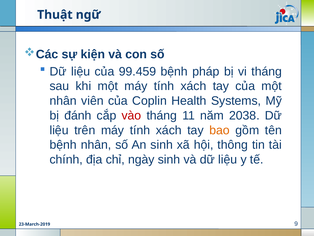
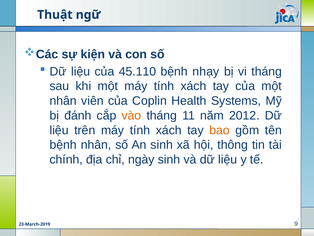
99.459: 99.459 -> 45.110
pháp: pháp -> nhạy
vào colour: red -> orange
2038: 2038 -> 2012
